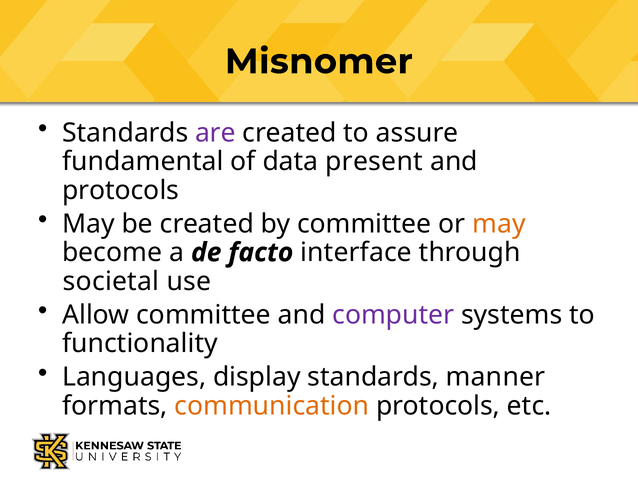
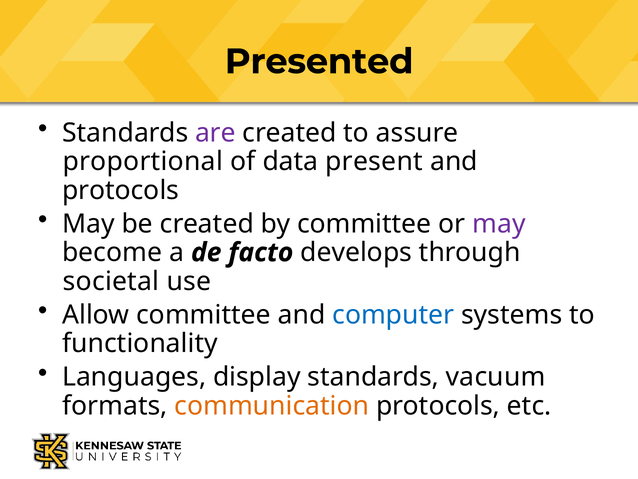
Misnomer: Misnomer -> Presented
fundamental: fundamental -> proportional
may at (499, 224) colour: orange -> purple
interface: interface -> develops
computer colour: purple -> blue
manner: manner -> vacuum
